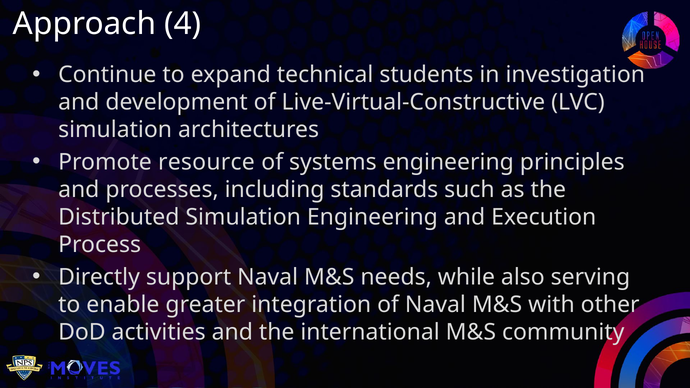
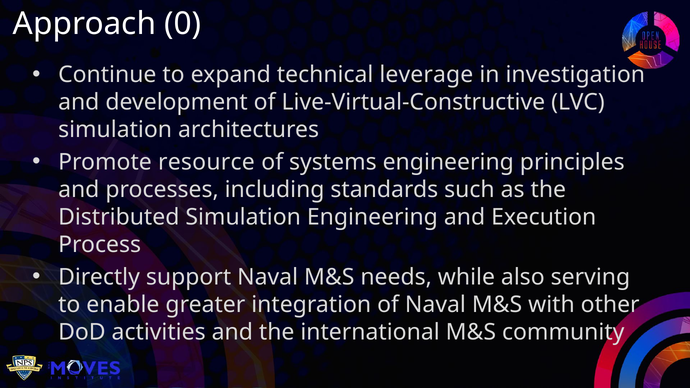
4: 4 -> 0
students: students -> leverage
